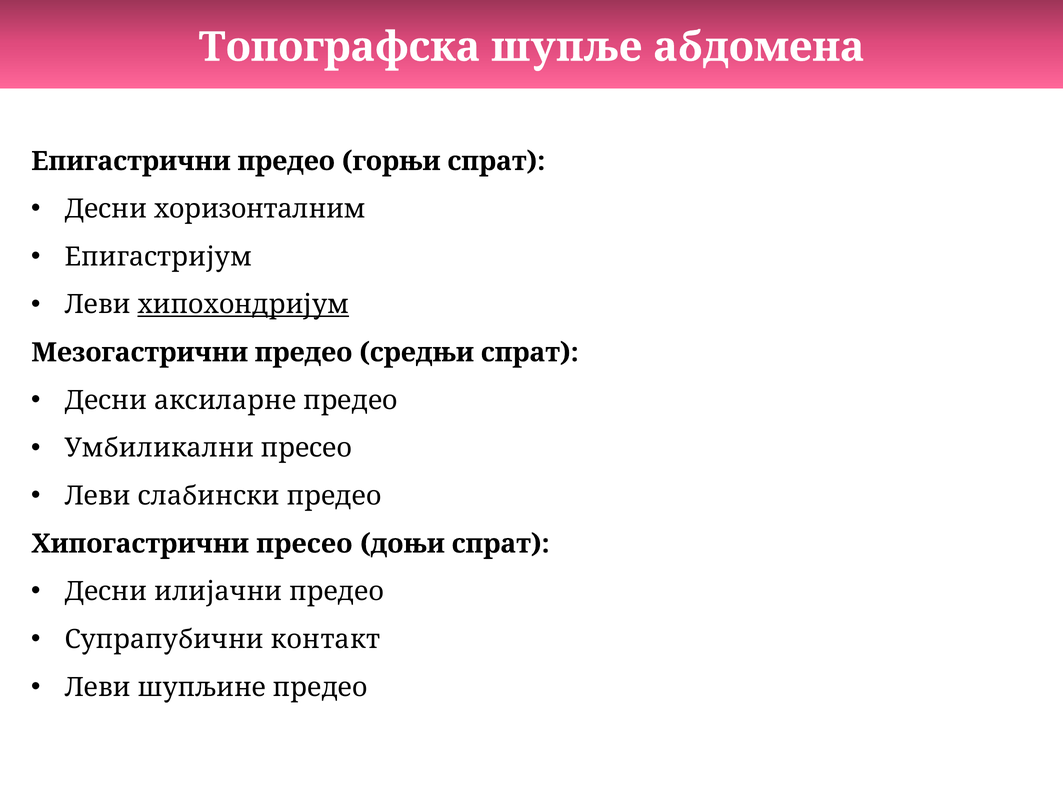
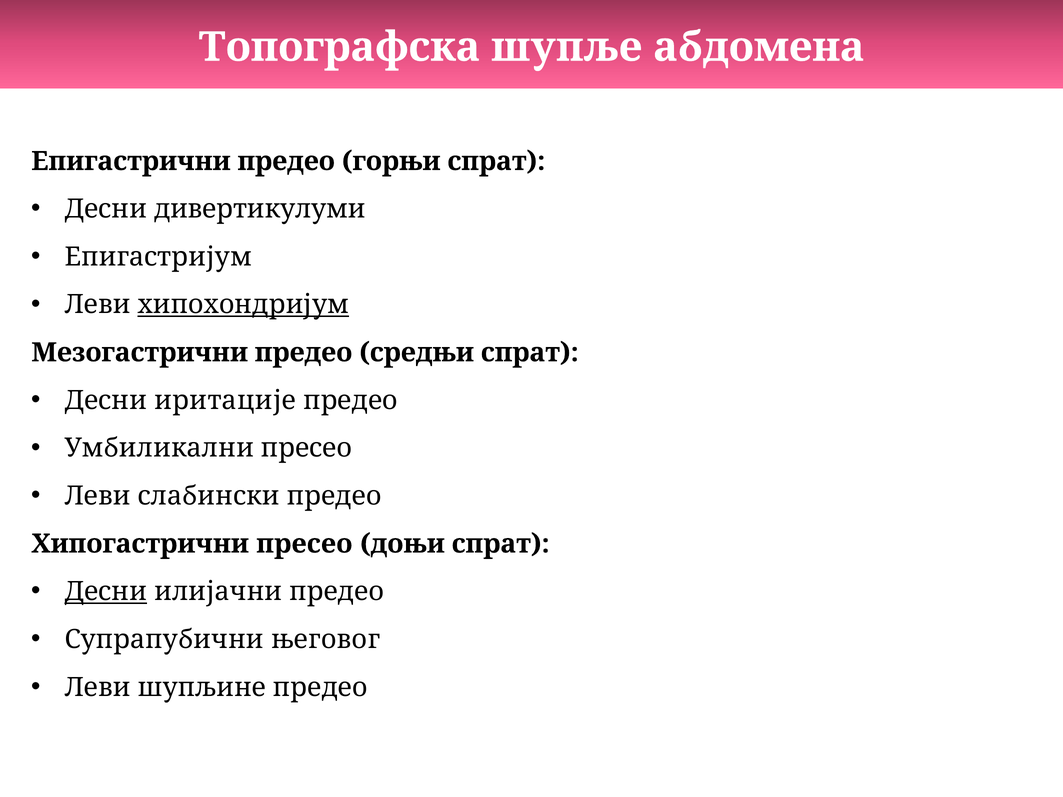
хоризонталним: хоризонталним -> дивертикулуми
аксиларне: аксиларне -> иритације
Десни at (106, 592) underline: none -> present
контакт: контакт -> његовог
